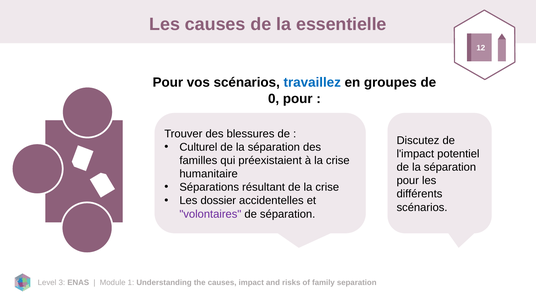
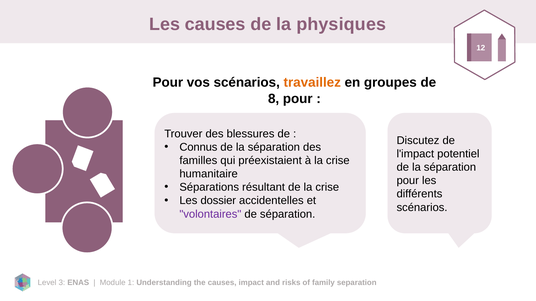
essentielle: essentielle -> physiques
travaillez colour: blue -> orange
0: 0 -> 8
Culturel: Culturel -> Connus
